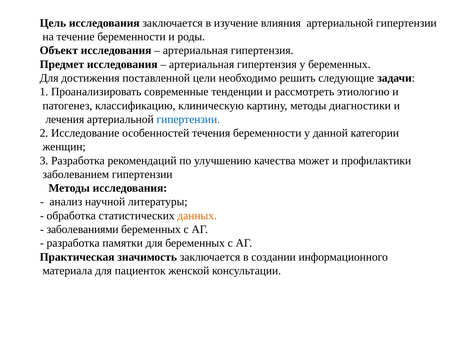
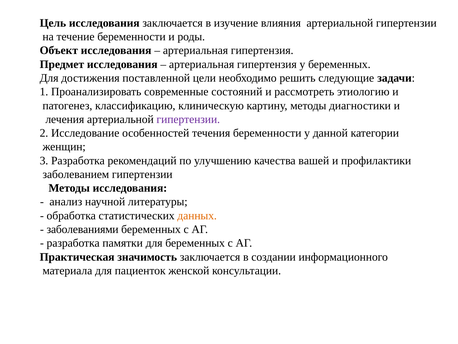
тенденции: тенденции -> состояний
гипертензии at (188, 119) colour: blue -> purple
может: может -> вашей
